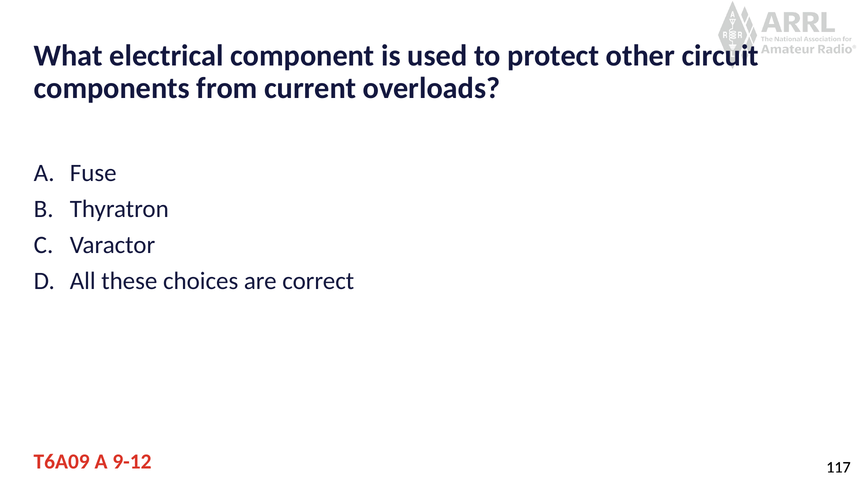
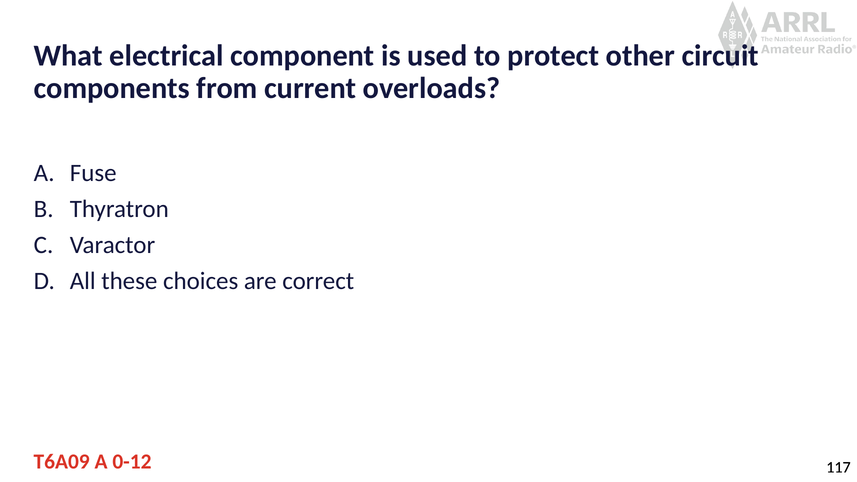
9-12: 9-12 -> 0-12
